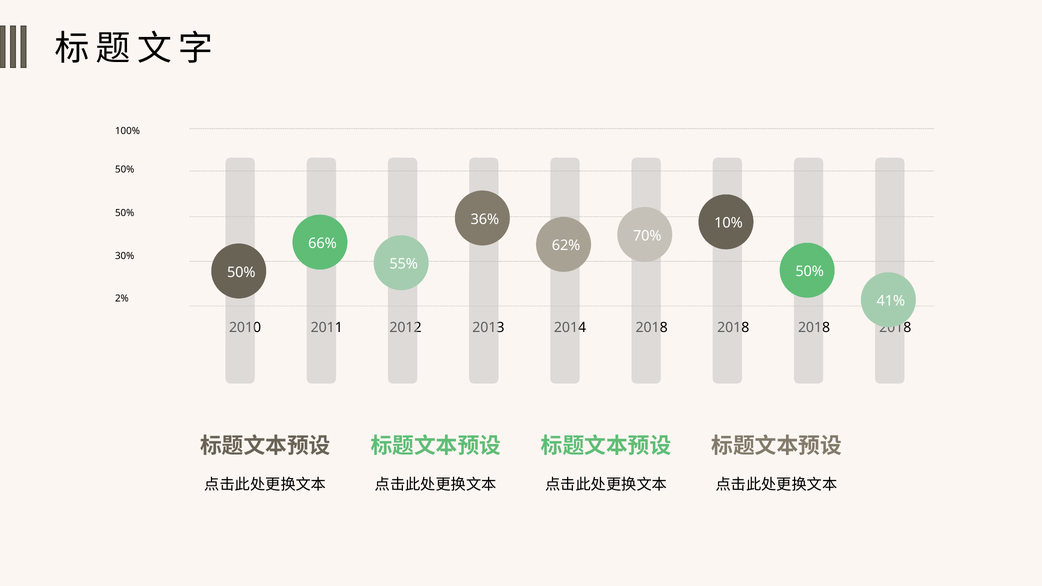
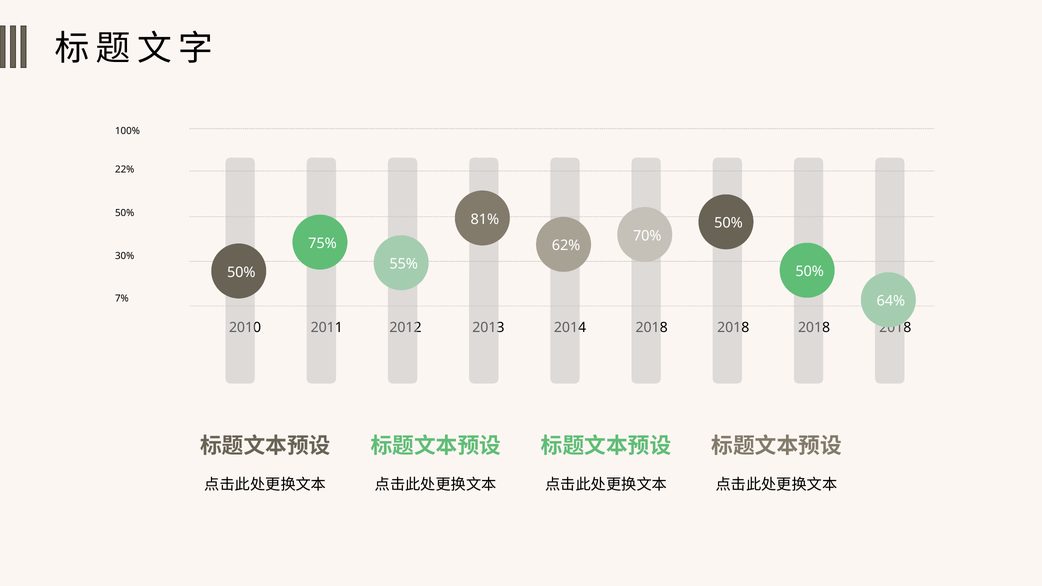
50% at (125, 170): 50% -> 22%
36%: 36% -> 81%
10% at (728, 223): 10% -> 50%
66%: 66% -> 75%
2%: 2% -> 7%
41%: 41% -> 64%
